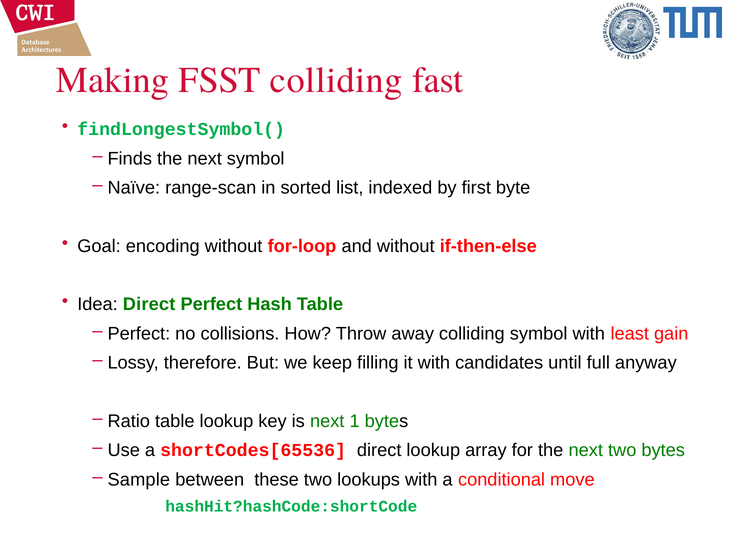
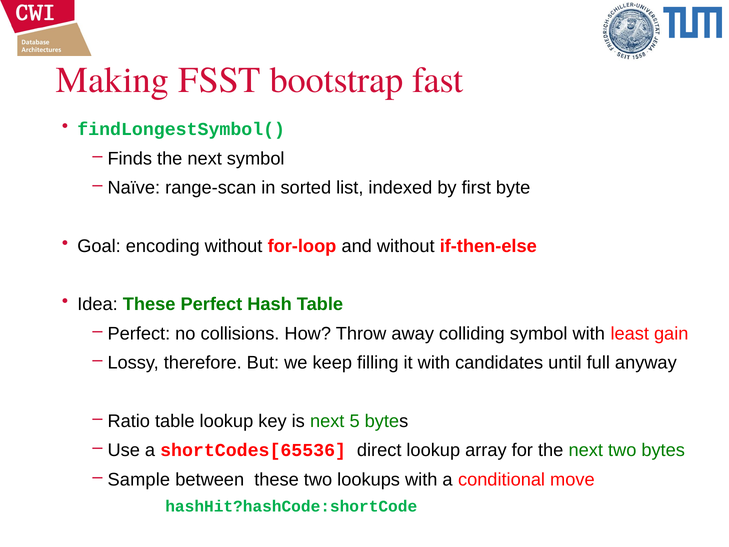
FSST colliding: colliding -> bootstrap
Idea Direct: Direct -> These
1: 1 -> 5
